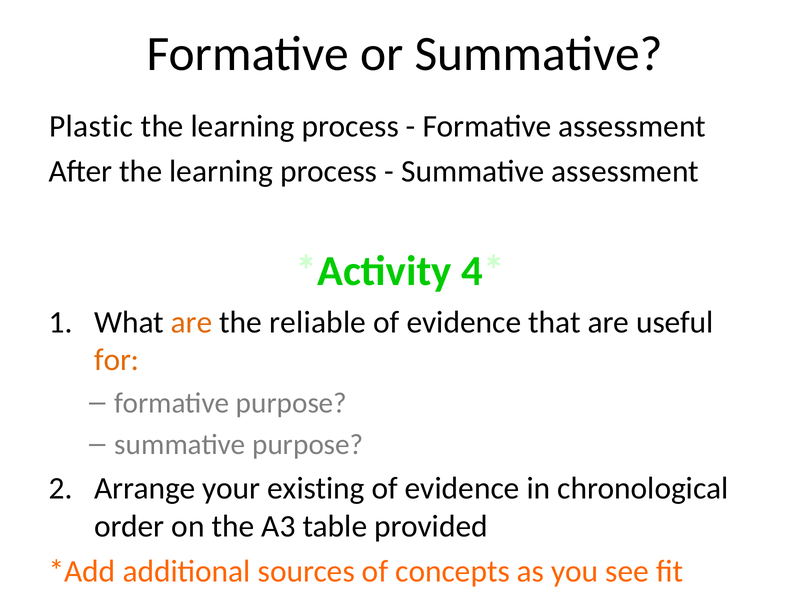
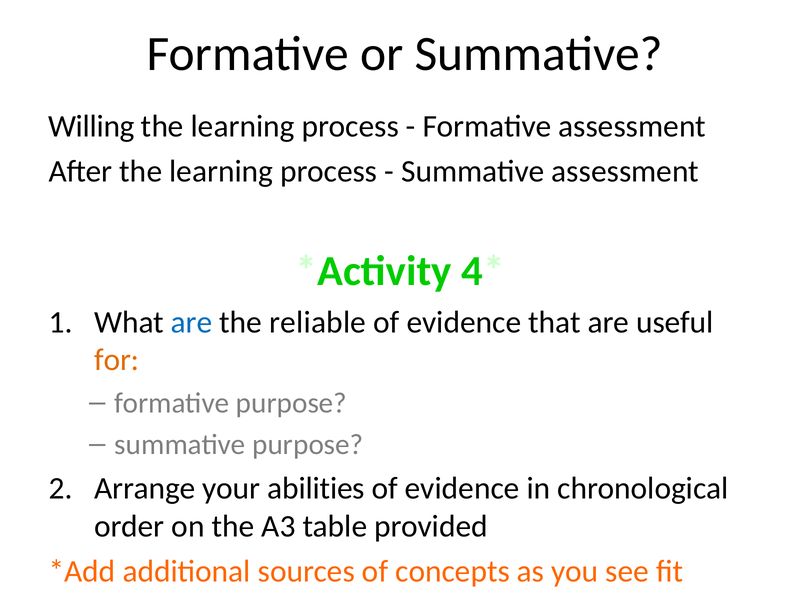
Plastic: Plastic -> Willing
are at (192, 322) colour: orange -> blue
existing: existing -> abilities
